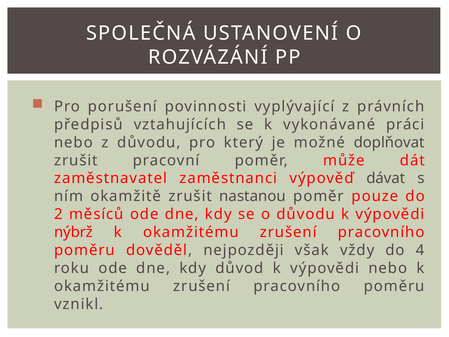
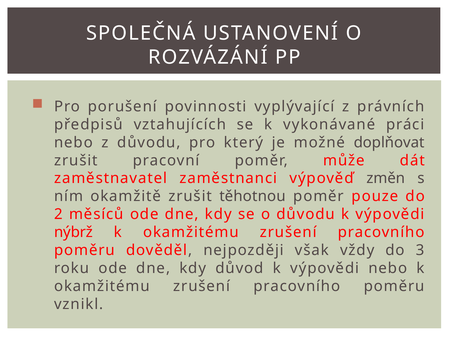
dávat: dávat -> změn
nastanou: nastanou -> těhotnou
4: 4 -> 3
